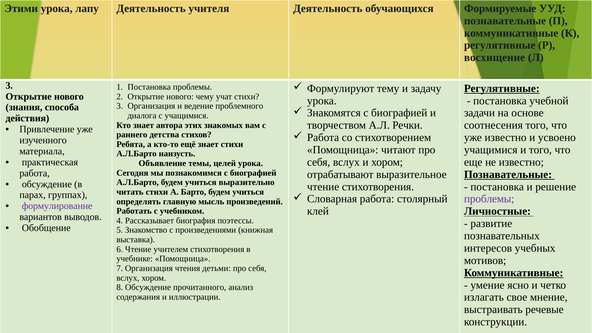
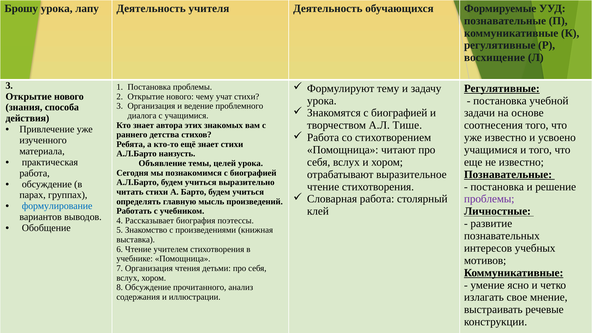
Этими: Этими -> Брошу
Речки: Речки -> Тише
формулирование colour: purple -> blue
